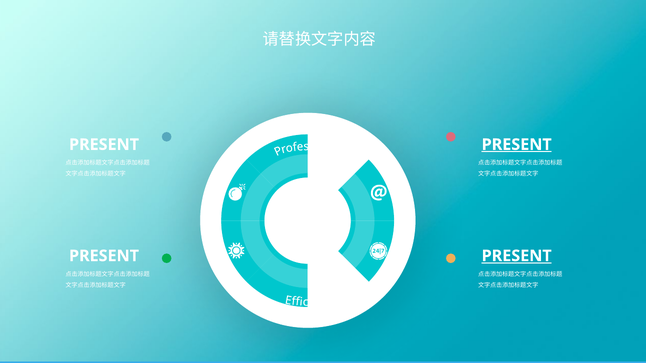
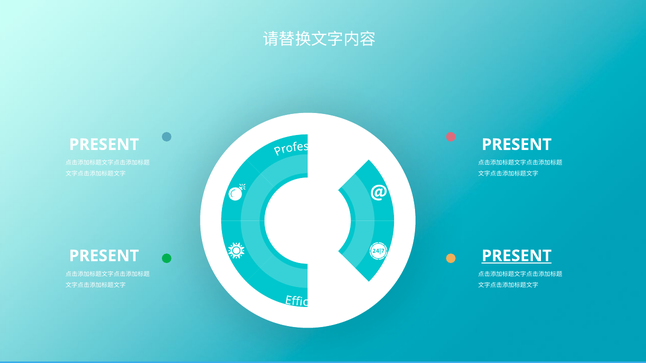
PRESENT at (517, 145) underline: present -> none
